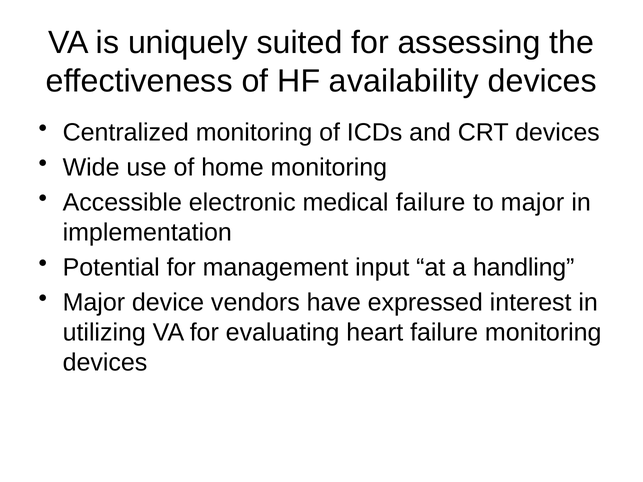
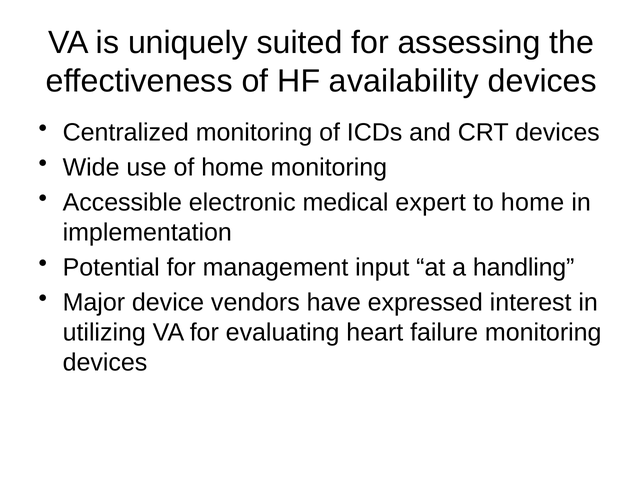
medical failure: failure -> expert
to major: major -> home
